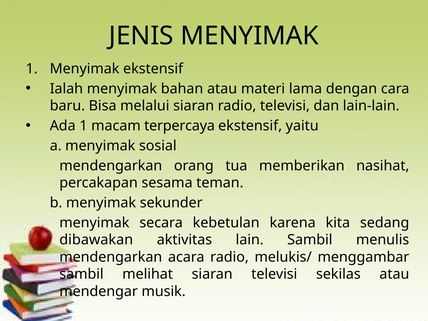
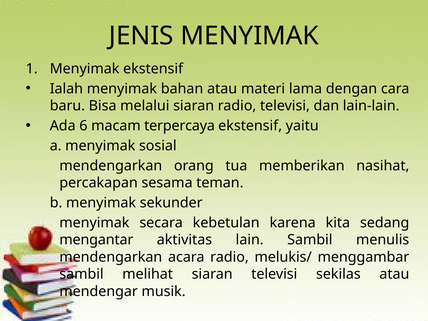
Ada 1: 1 -> 6
dibawakan: dibawakan -> mengantar
